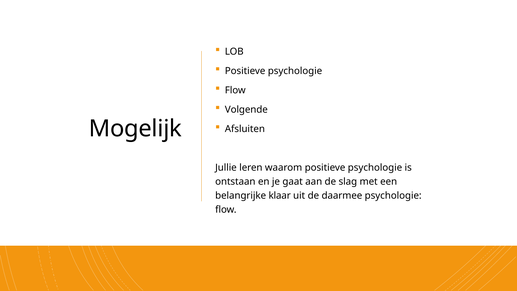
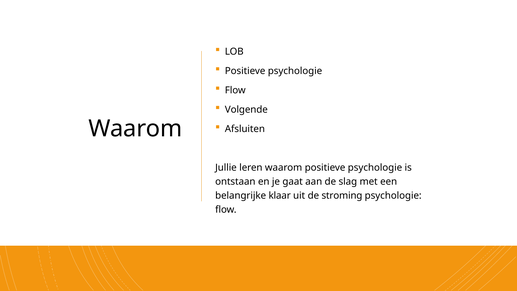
Mogelijk at (135, 129): Mogelijk -> Waarom
daarmee: daarmee -> stroming
